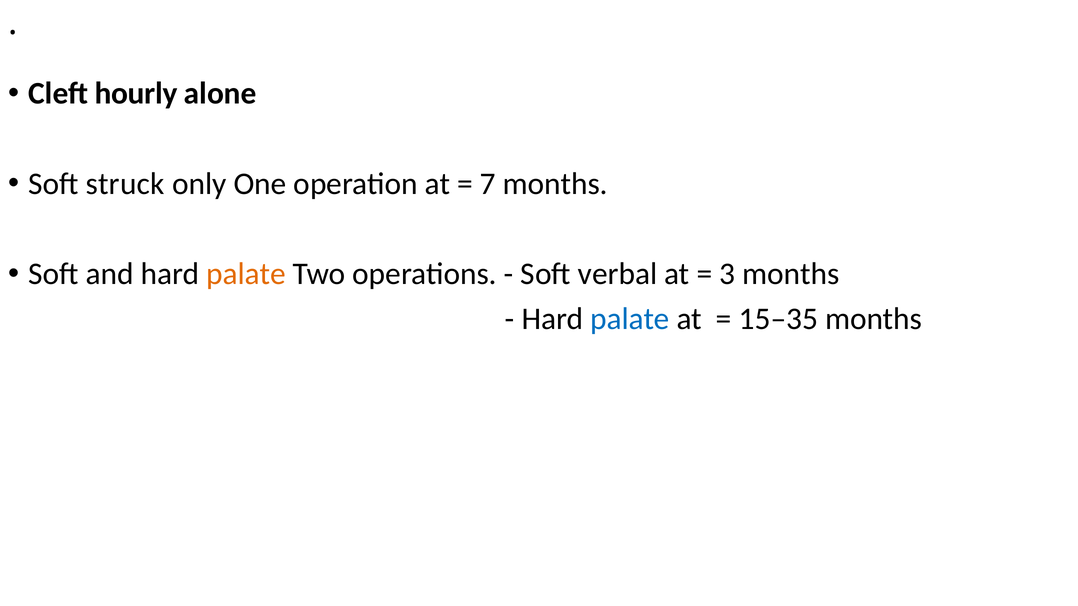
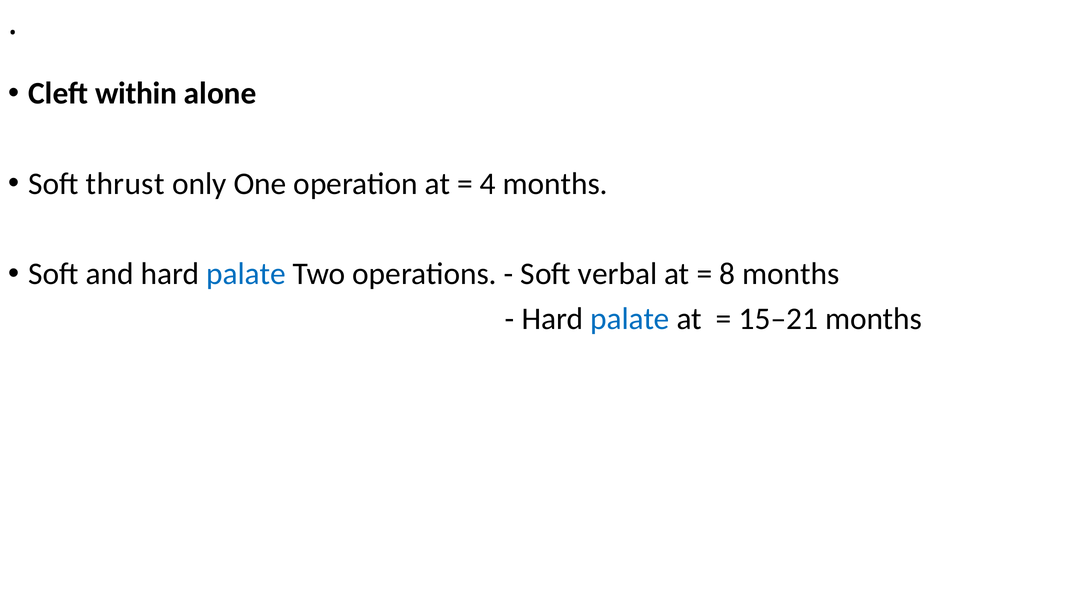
hourly: hourly -> within
struck: struck -> thrust
7: 7 -> 4
palate at (246, 274) colour: orange -> blue
3: 3 -> 8
15–35: 15–35 -> 15–21
